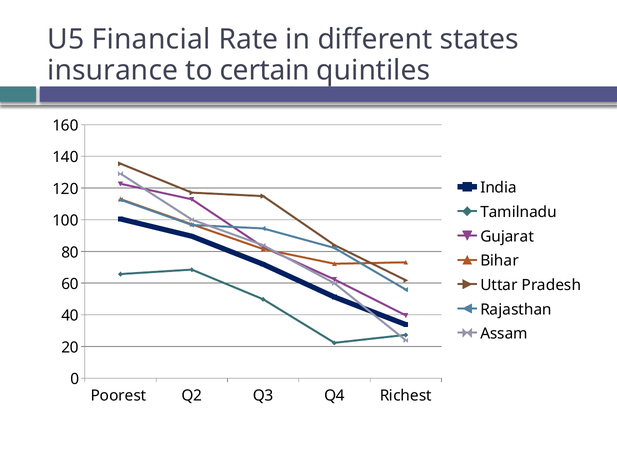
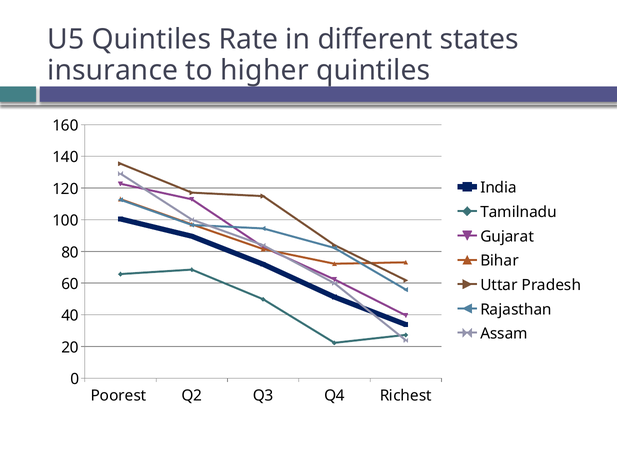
U5 Financial: Financial -> Quintiles
certain: certain -> higher
